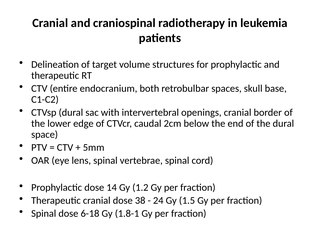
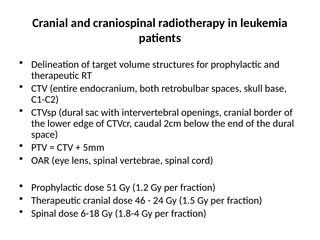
14: 14 -> 51
38: 38 -> 46
1.8-1: 1.8-1 -> 1.8-4
